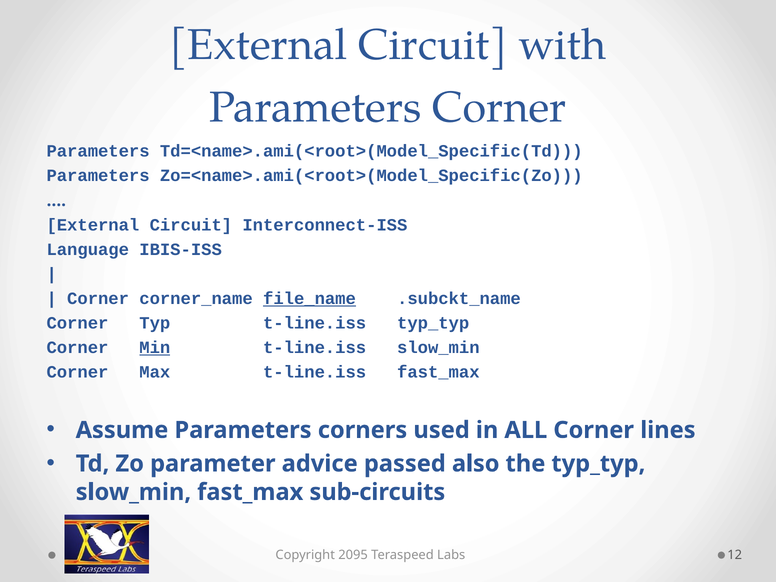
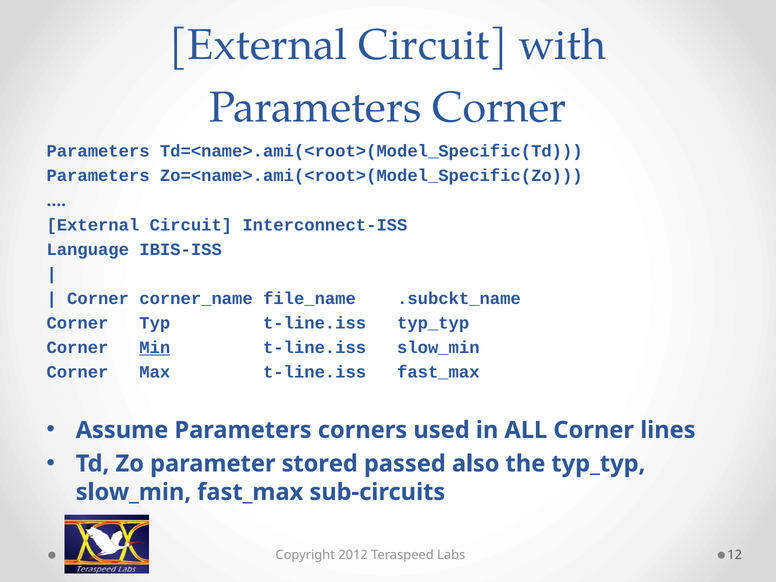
file_name underline: present -> none
advice: advice -> stored
2095: 2095 -> 2012
